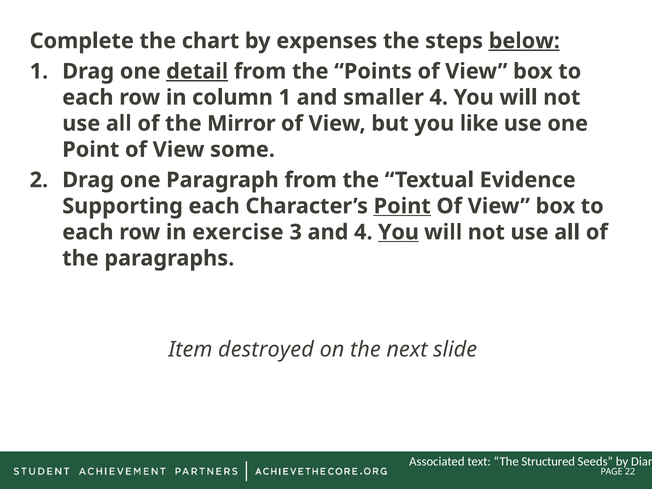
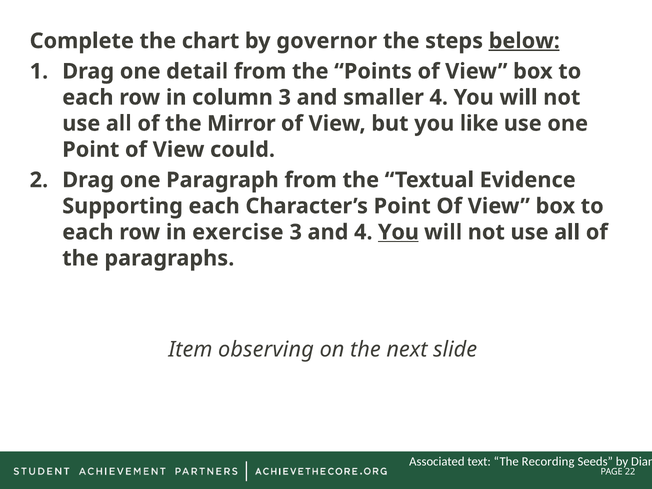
expenses: expenses -> governor
detail underline: present -> none
column 1: 1 -> 3
some: some -> could
Point at (402, 206) underline: present -> none
destroyed: destroyed -> observing
Structured: Structured -> Recording
